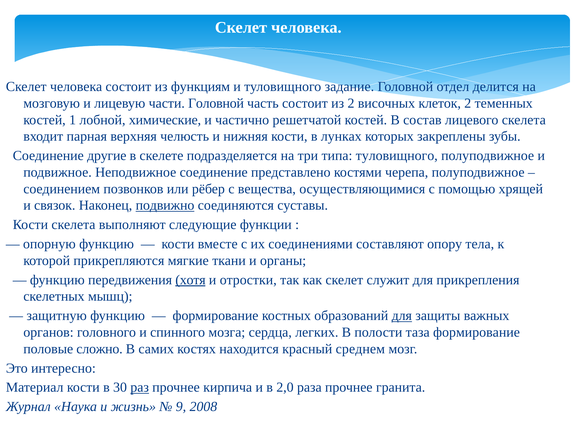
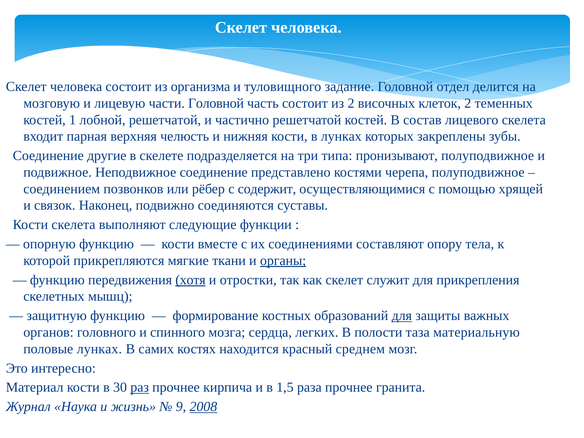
функциям: функциям -> организма
лобной химические: химические -> решетчатой
типа туловищного: туловищного -> пронизывают
вещества: вещества -> содержит
подвижно underline: present -> none
органы underline: none -> present
таза формирование: формирование -> материальную
половые сложно: сложно -> лунках
2,0: 2,0 -> 1,5
2008 underline: none -> present
